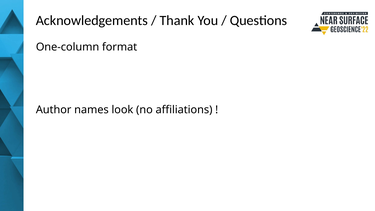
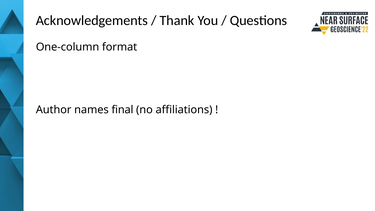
look: look -> final
